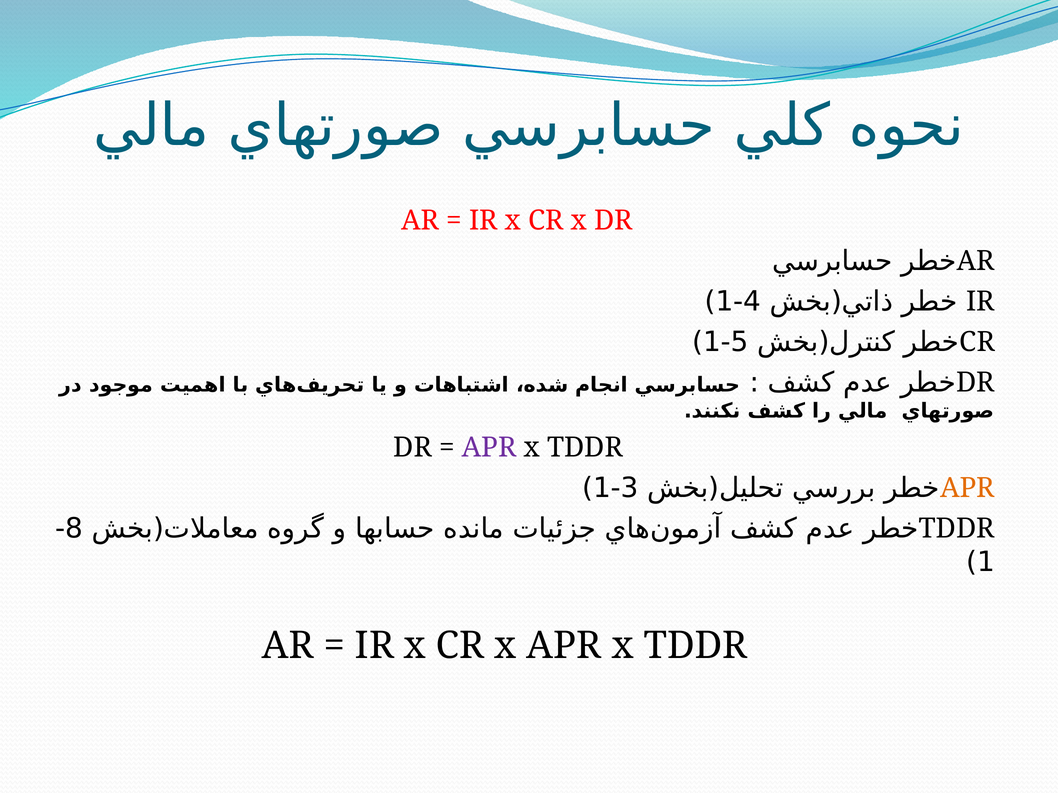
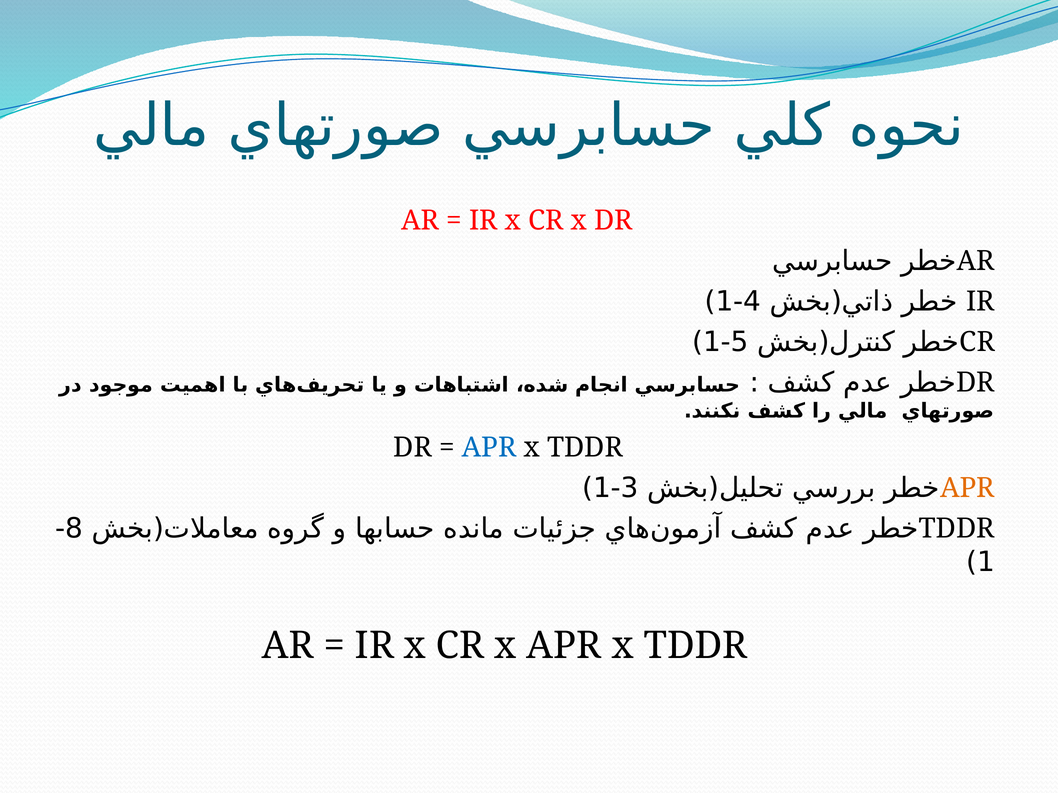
APR at (489, 448) colour: purple -> blue
